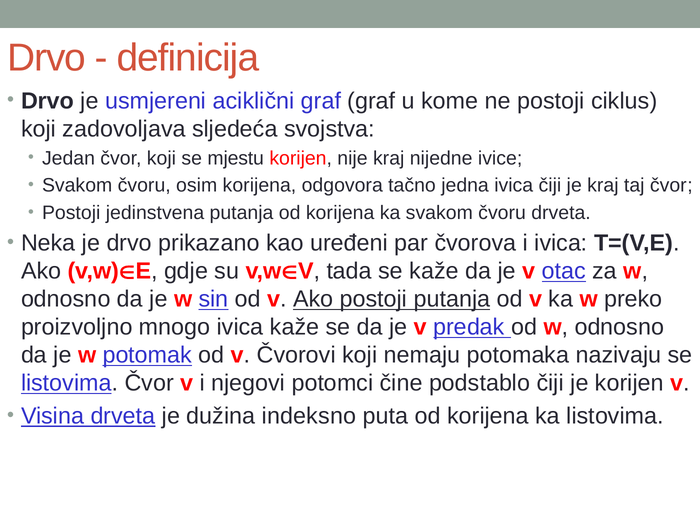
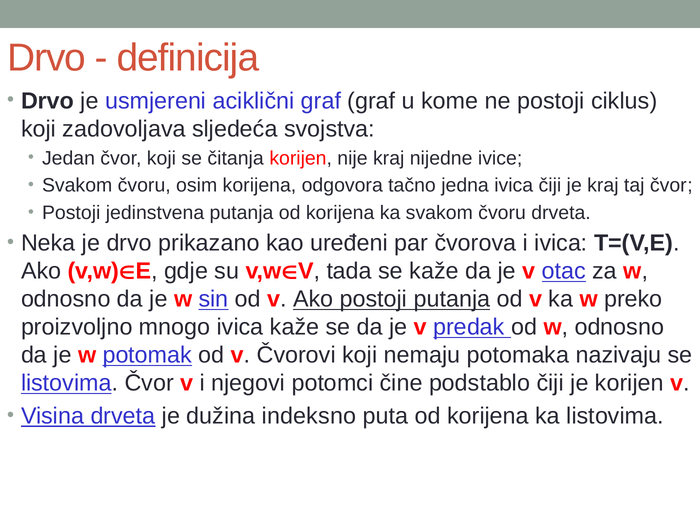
mjestu: mjestu -> čitanja
